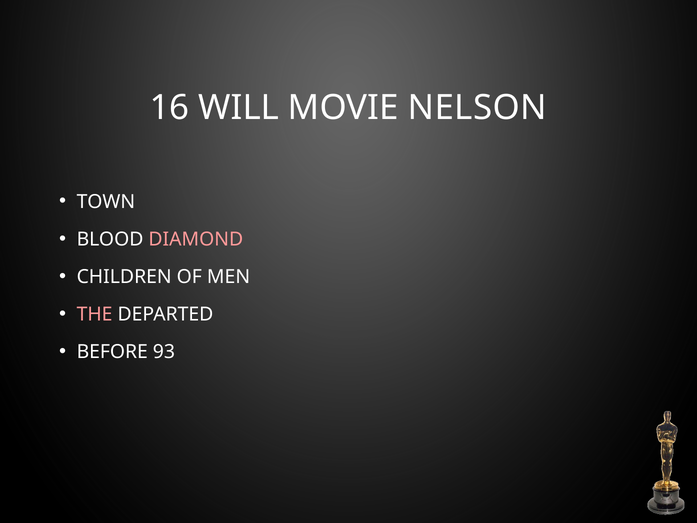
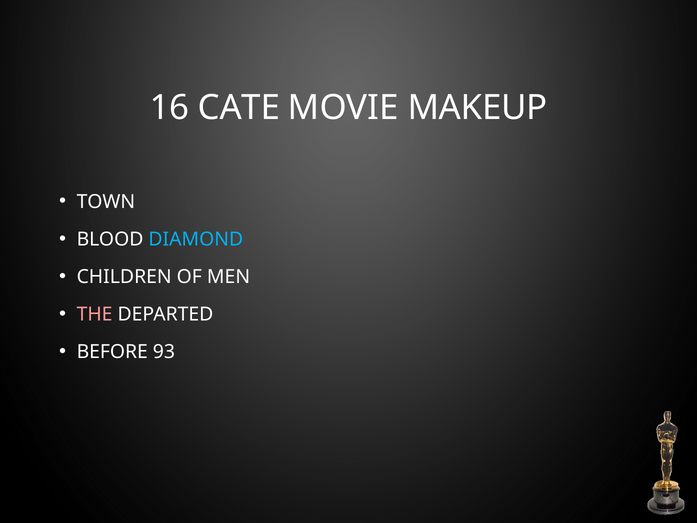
WILL: WILL -> CATE
NELSON: NELSON -> MAKEUP
DIAMOND colour: pink -> light blue
